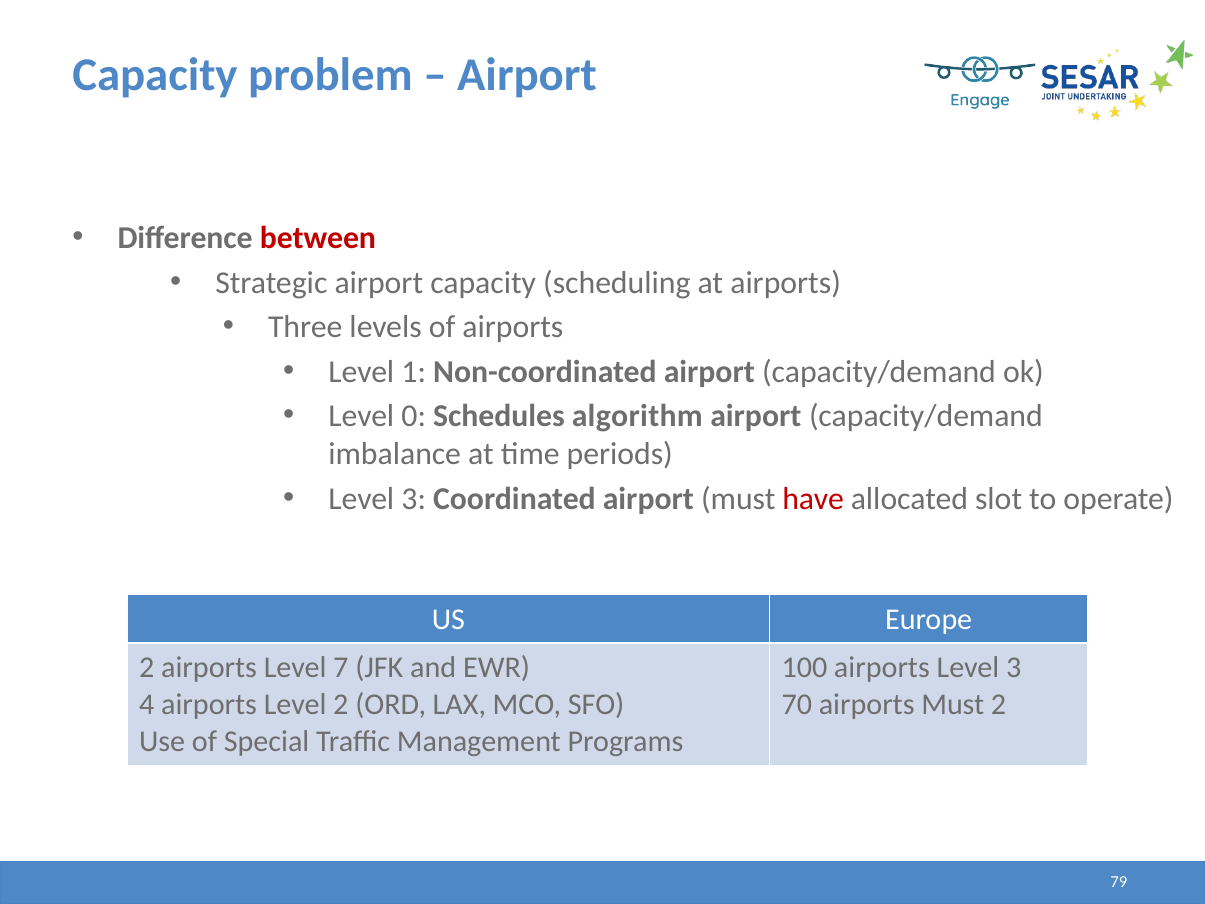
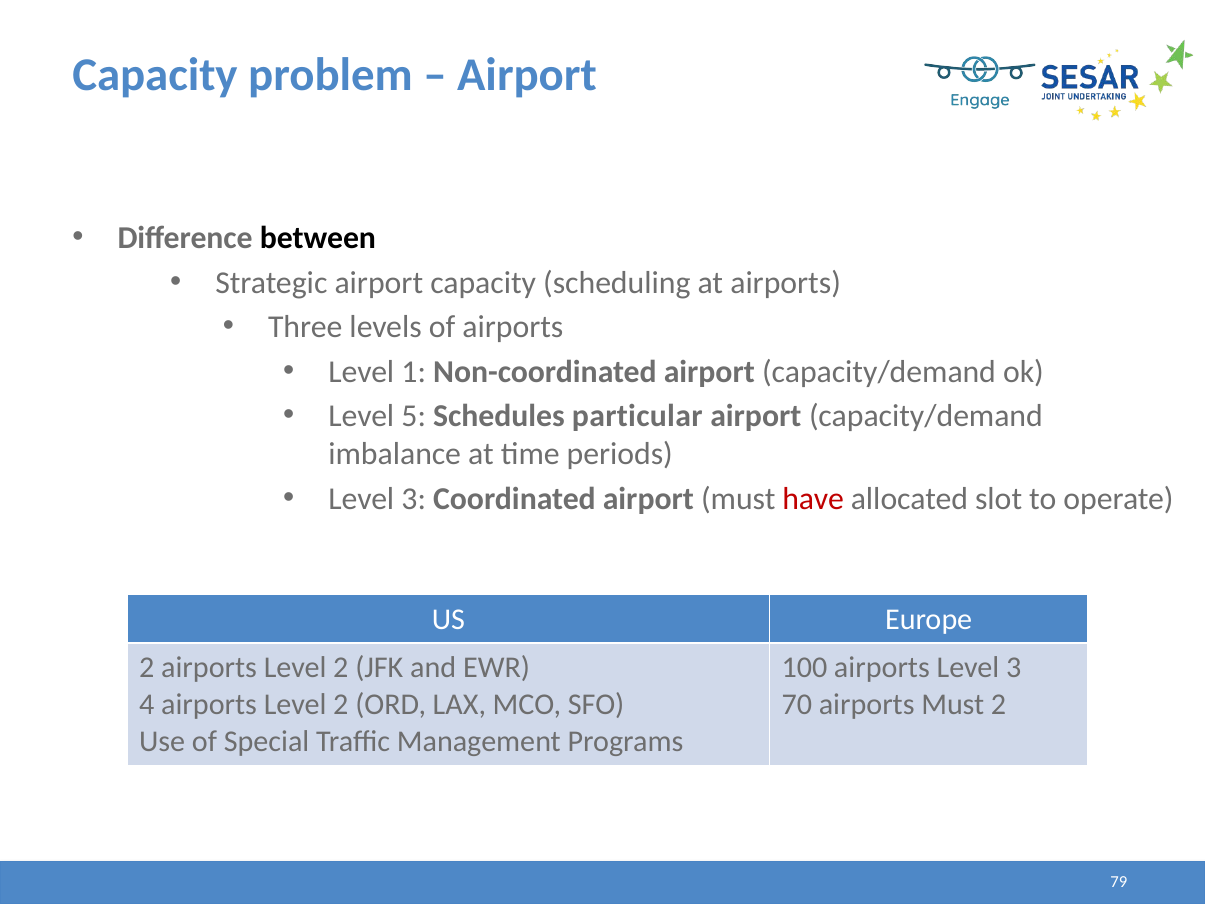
between colour: red -> black
0: 0 -> 5
algorithm: algorithm -> particular
2 airports Level 7: 7 -> 2
